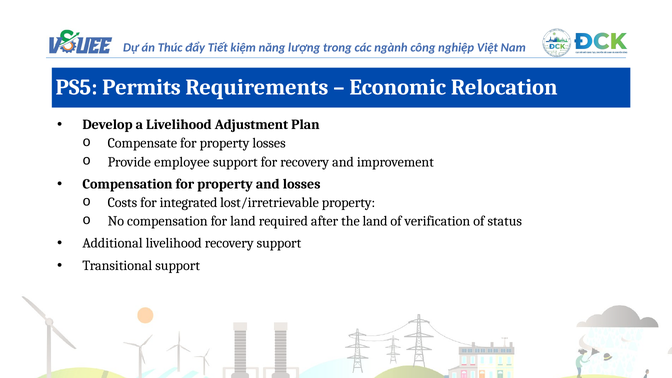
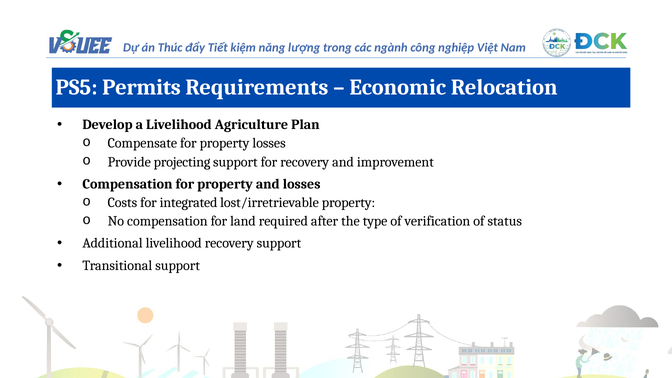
Adjustment: Adjustment -> Agriculture
employee: employee -> projecting
the land: land -> type
